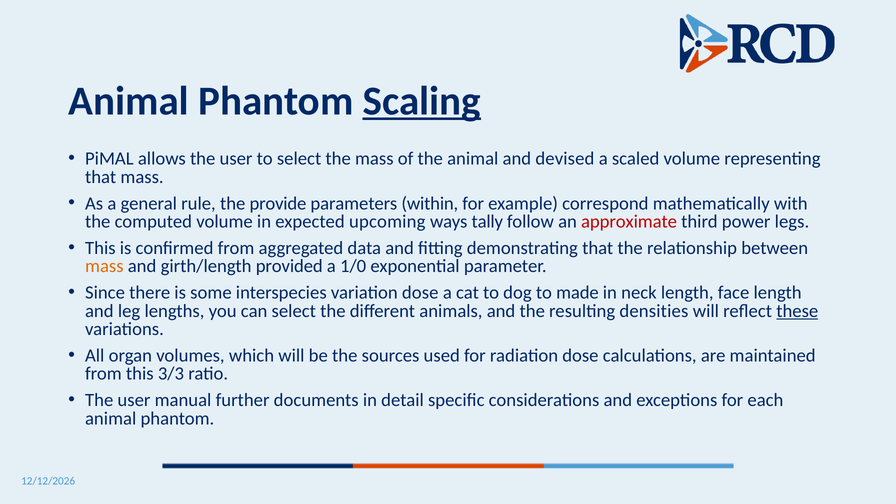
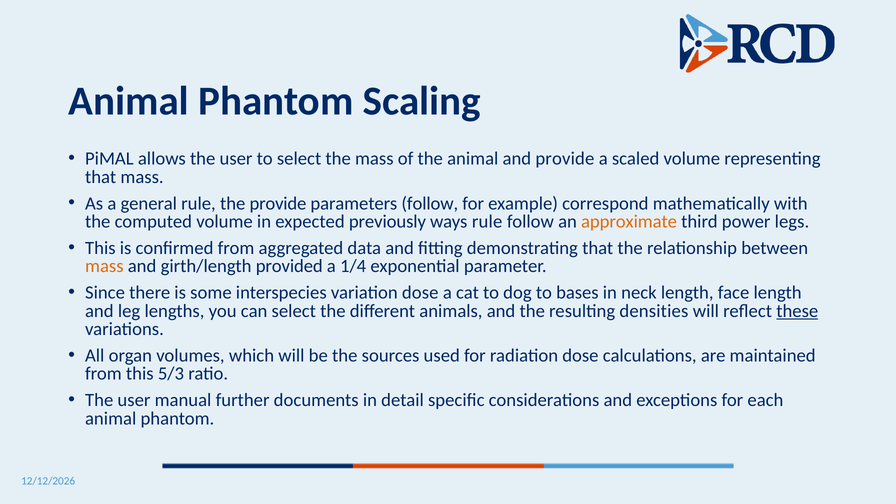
Scaling underline: present -> none
and devised: devised -> provide
parameters within: within -> follow
upcoming: upcoming -> previously
ways tally: tally -> rule
approximate colour: red -> orange
1/0: 1/0 -> 1/4
made: made -> bases
3/3: 3/3 -> 5/3
